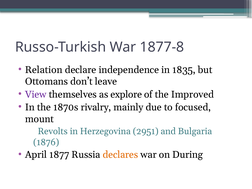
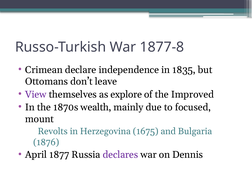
Relation: Relation -> Crimean
rivalry: rivalry -> wealth
2951: 2951 -> 1675
declares colour: orange -> purple
During: During -> Dennis
